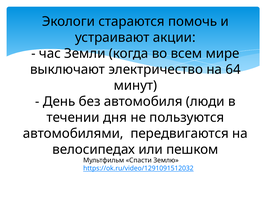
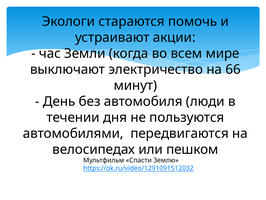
64: 64 -> 66
